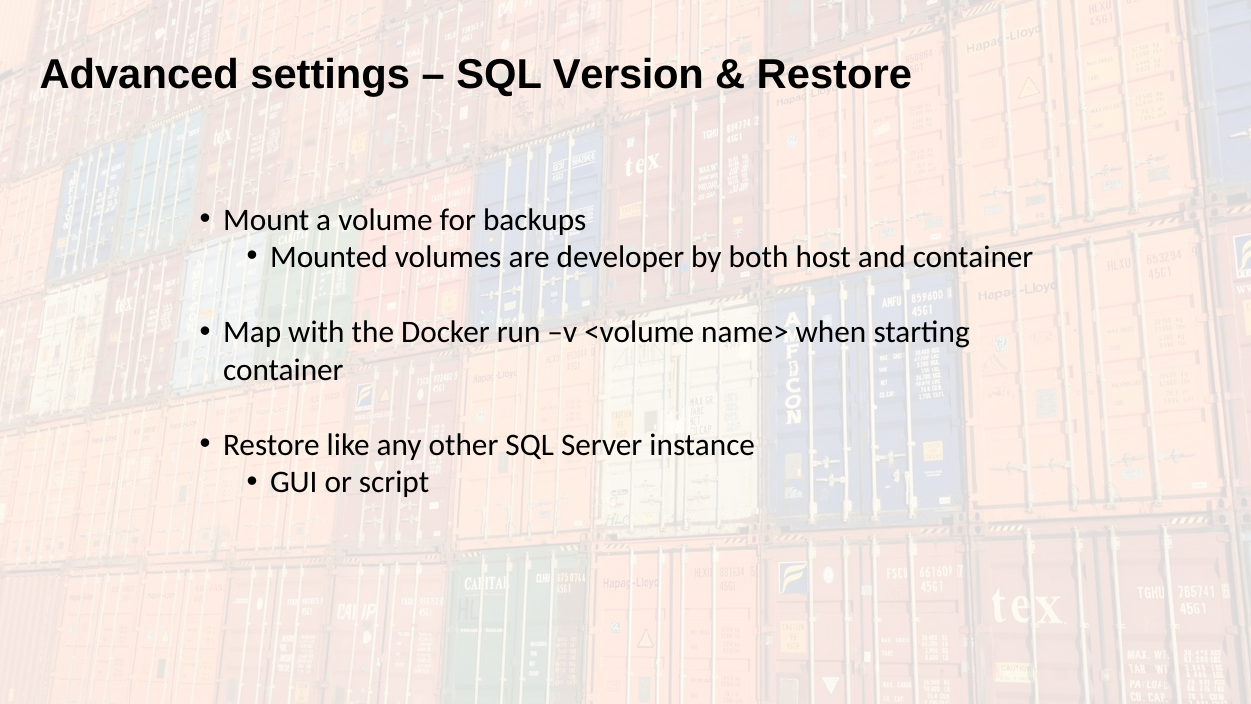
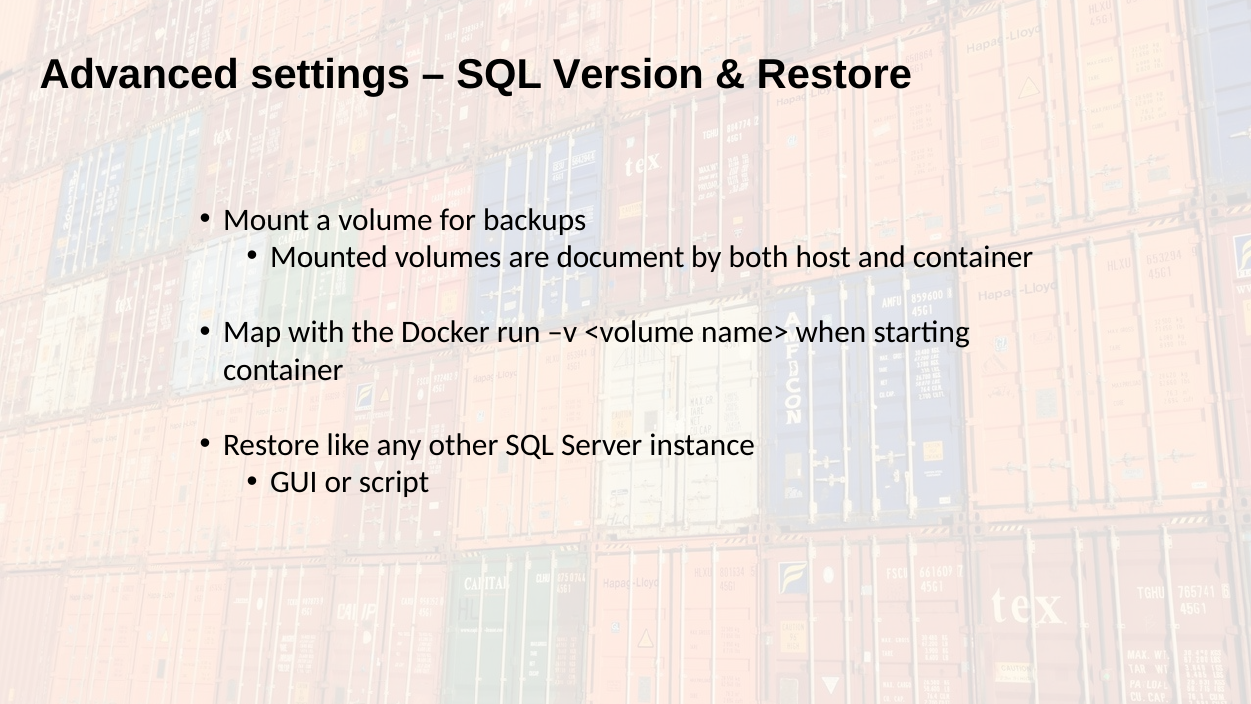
developer: developer -> document
